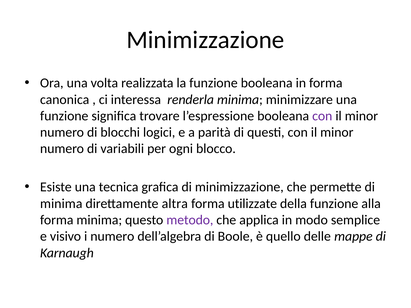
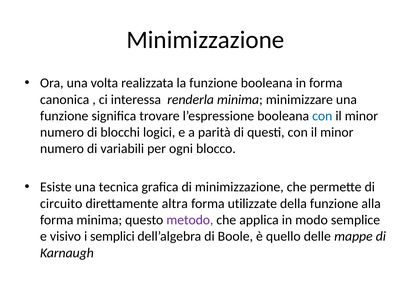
con at (322, 116) colour: purple -> blue
minima at (61, 204): minima -> circuito
i numero: numero -> semplici
